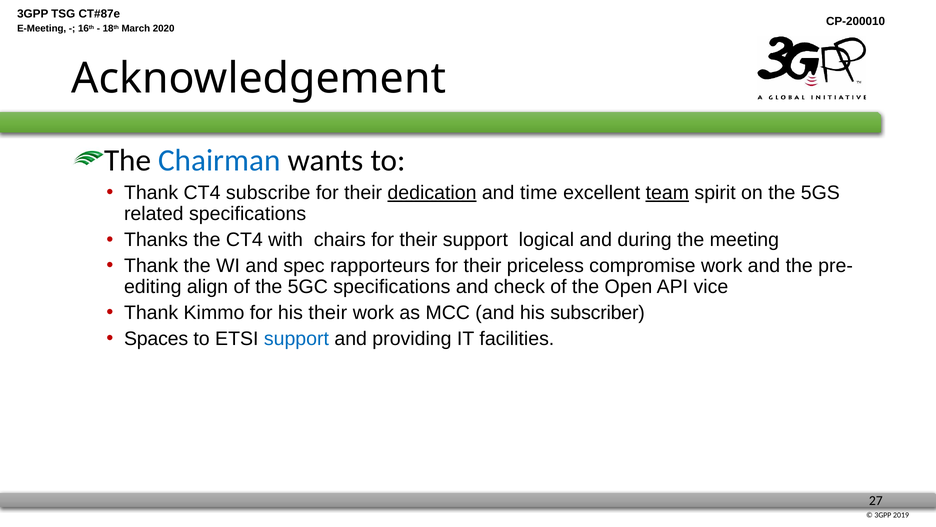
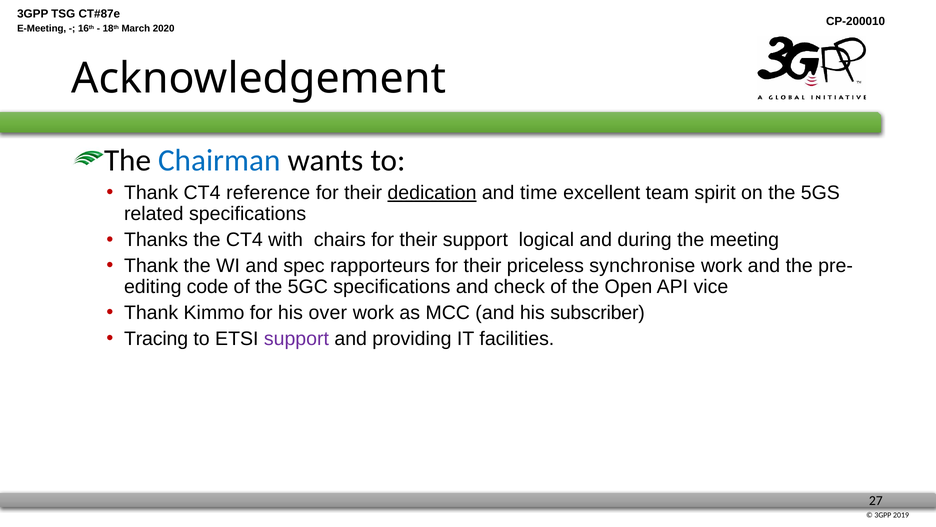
subscribe: subscribe -> reference
team underline: present -> none
compromise: compromise -> synchronise
align: align -> code
his their: their -> over
Spaces: Spaces -> Tracing
support at (296, 338) colour: blue -> purple
